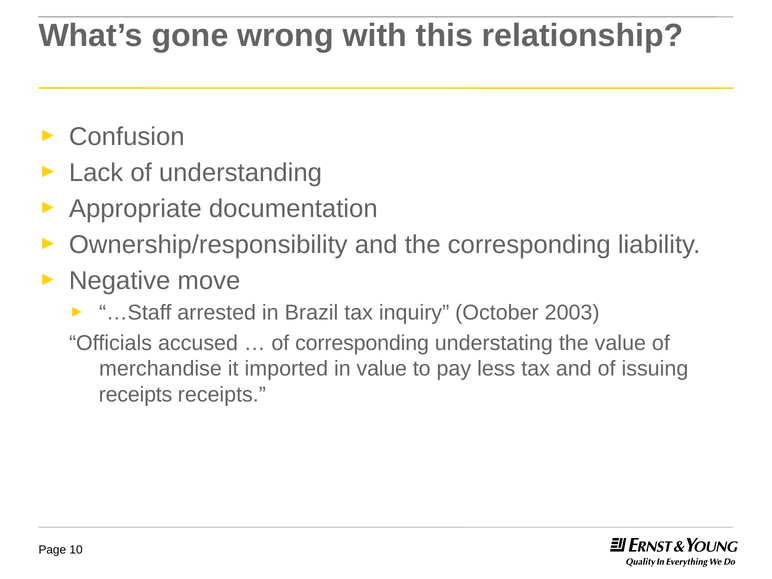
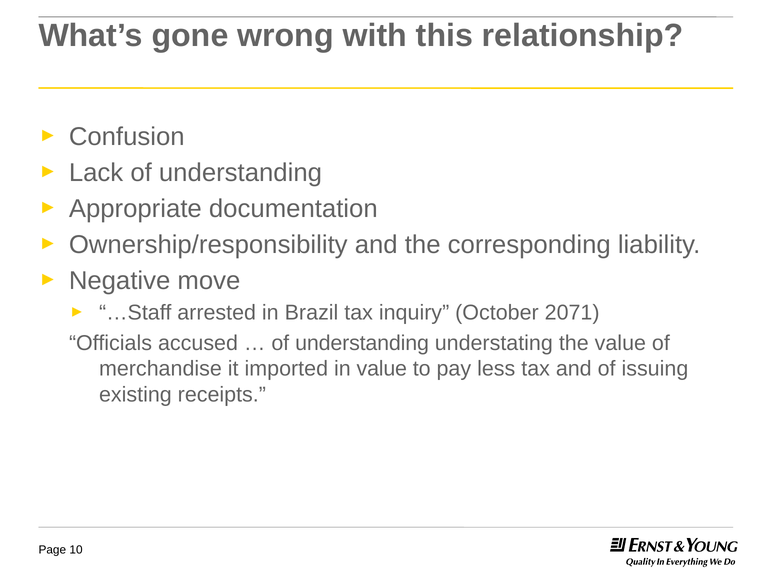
2003: 2003 -> 2071
corresponding at (362, 343): corresponding -> understanding
receipts at (136, 394): receipts -> existing
